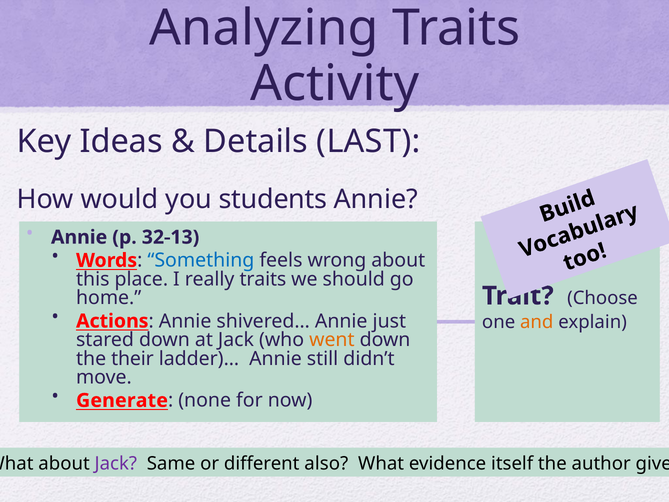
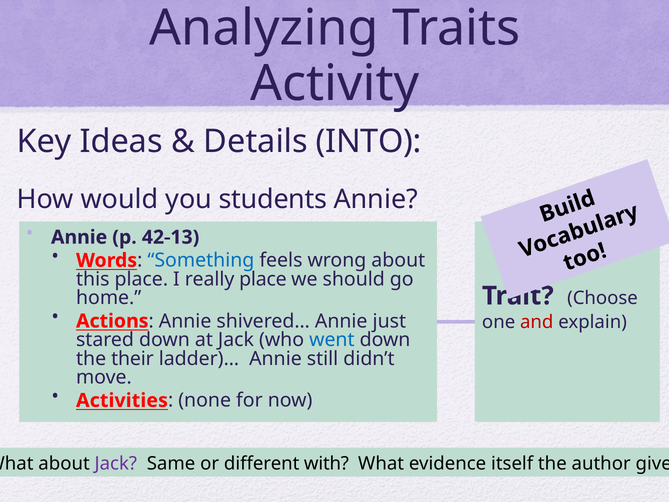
LAST: LAST -> INTO
32-13: 32-13 -> 42-13
really traits: traits -> place
and colour: orange -> red
went colour: orange -> blue
Generate: Generate -> Activities
also: also -> with
